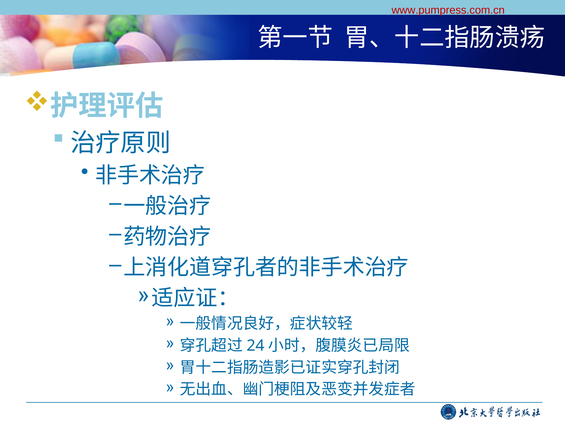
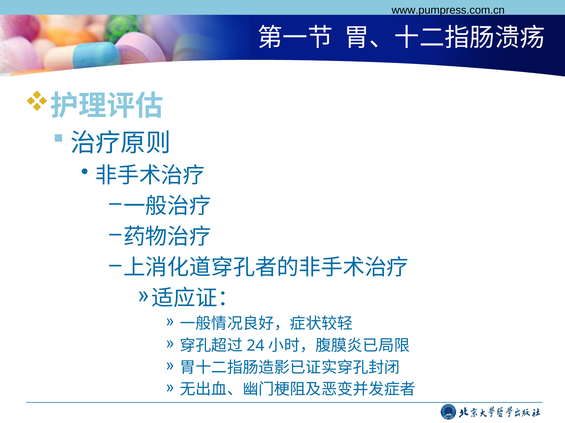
www.pumpress.com.cn colour: red -> black
